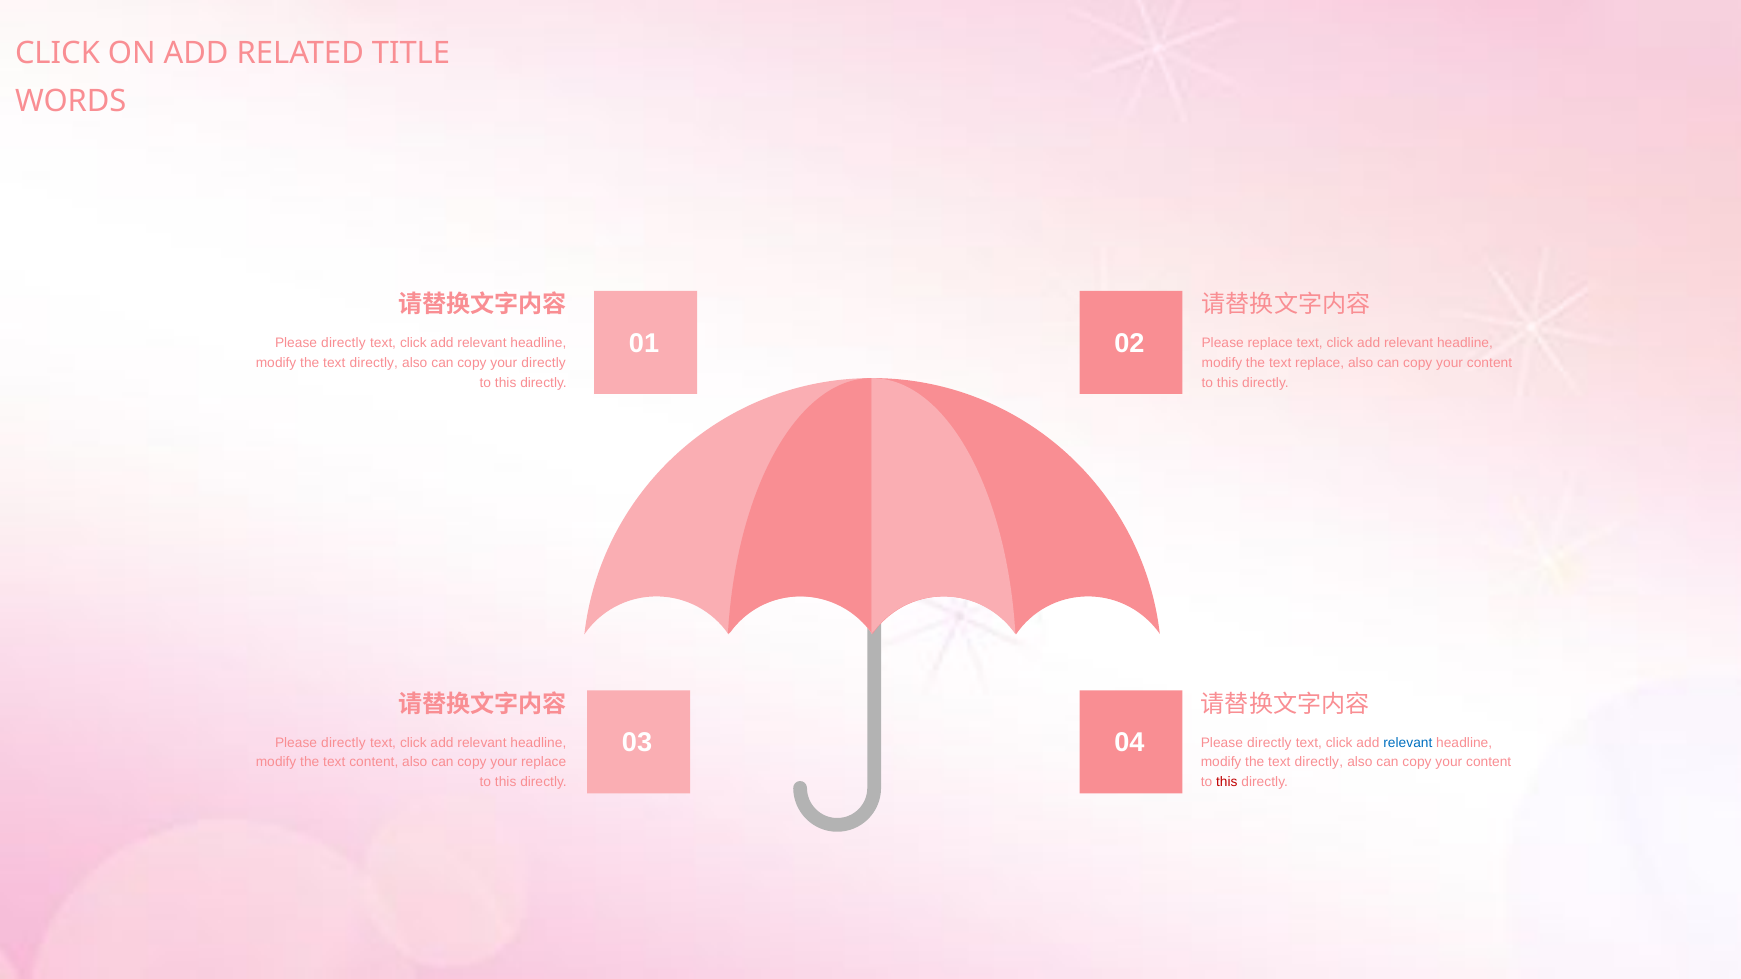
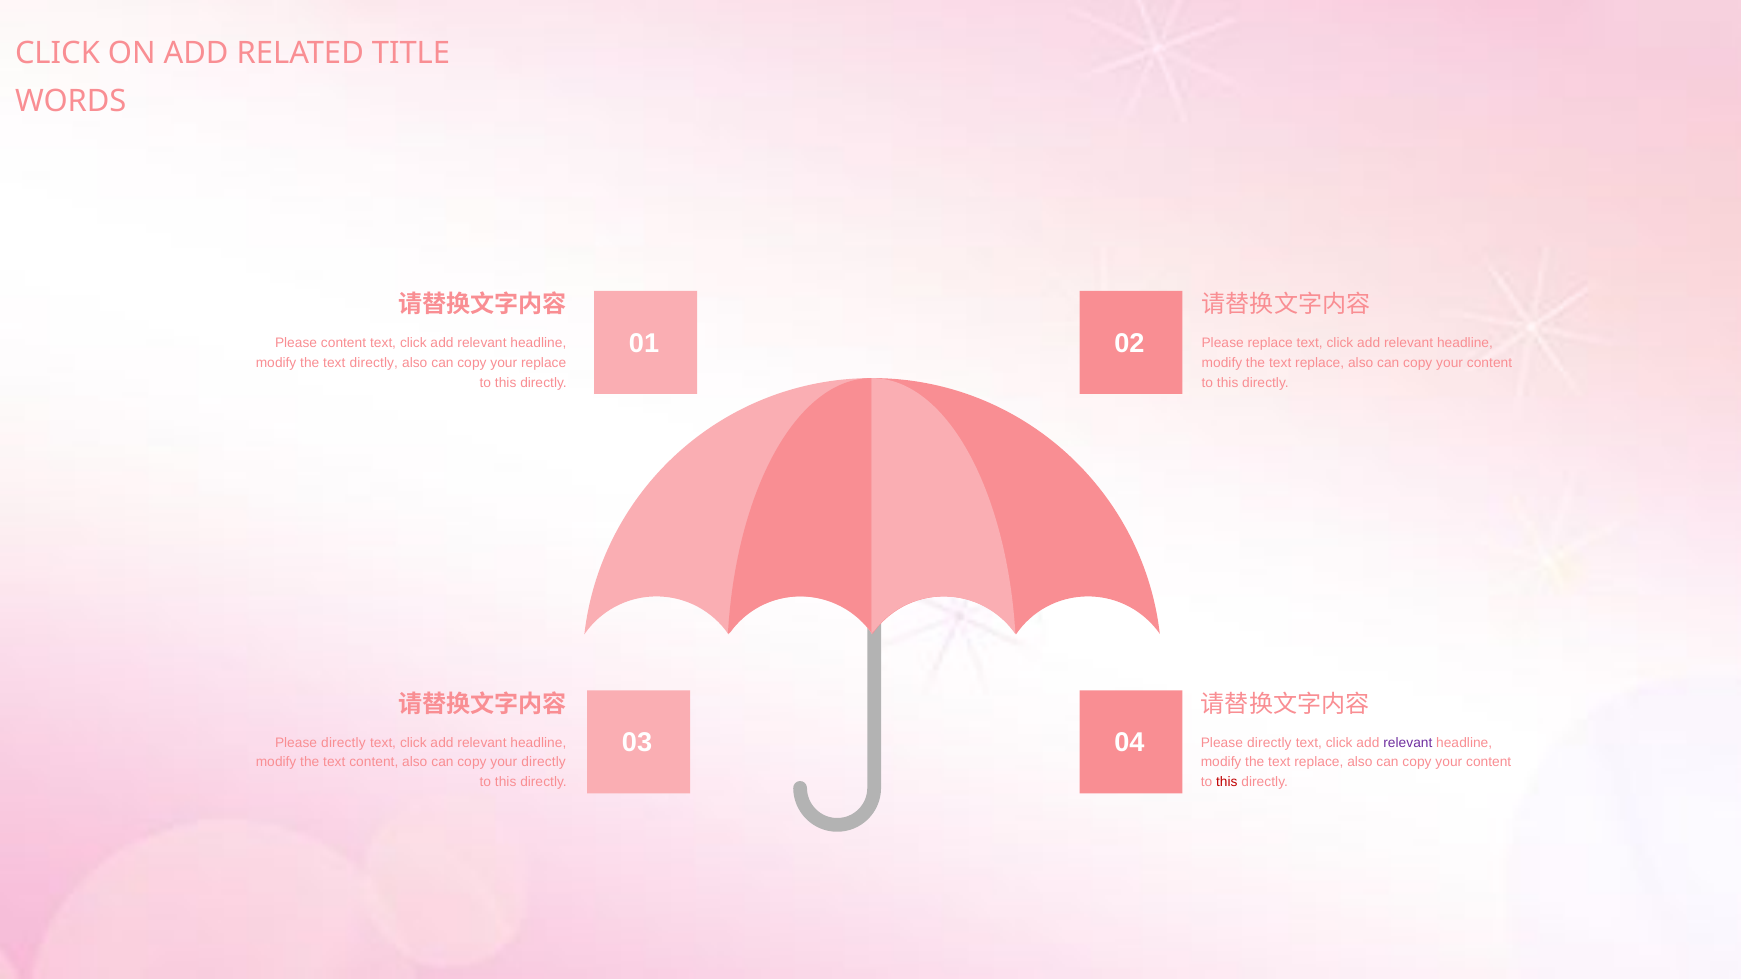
directly at (343, 343): directly -> content
your directly: directly -> replace
relevant at (1408, 743) colour: blue -> purple
your replace: replace -> directly
directly at (1319, 763): directly -> replace
